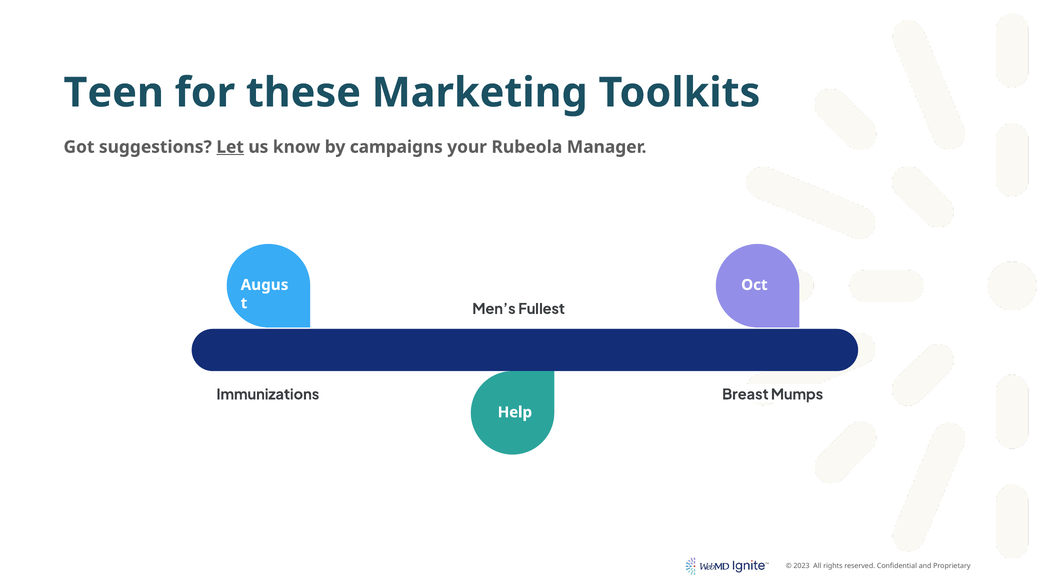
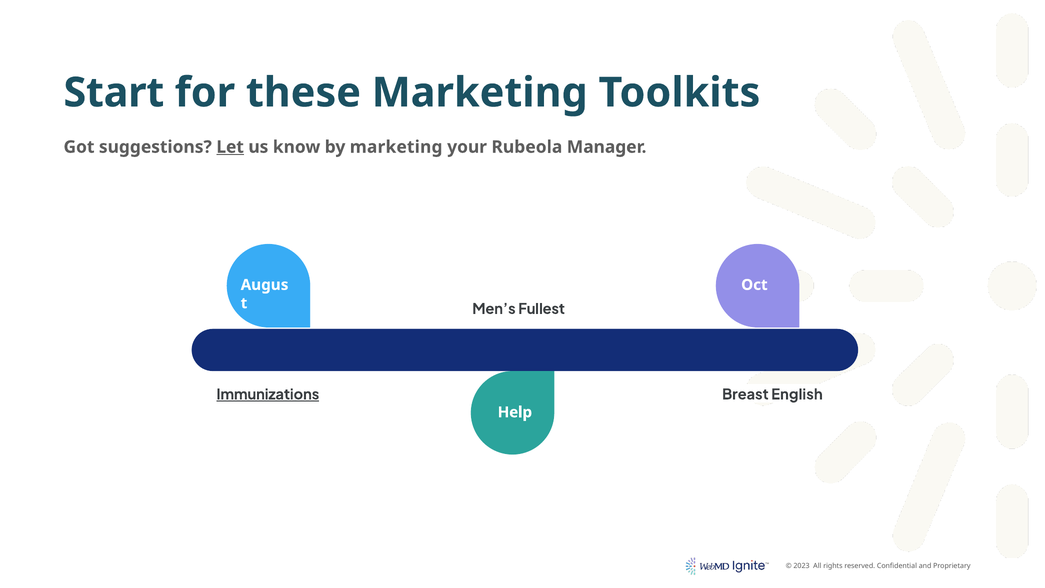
Teen: Teen -> Start
by campaigns: campaigns -> marketing
Immunizations underline: none -> present
Mumps: Mumps -> English
